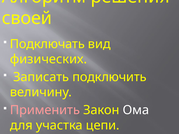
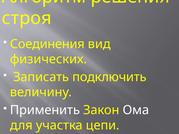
своей: своей -> строя
Подключать: Подключать -> Соединения
Применить colour: pink -> white
